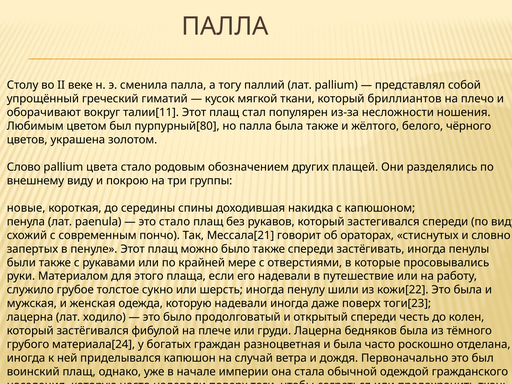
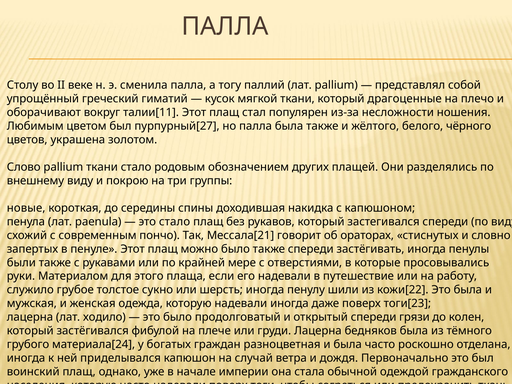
бриллиантов: бриллиантов -> драгоценные
пурпурный[80: пурпурный[80 -> пурпурный[27
pallium цвета: цвета -> ткани
спереди честь: честь -> грязи
